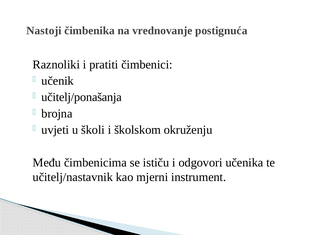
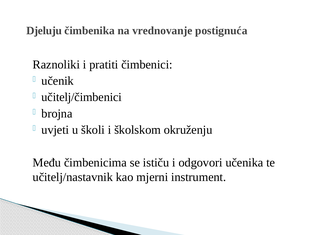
Nastoji: Nastoji -> Djeluju
učitelj/ponašanja: učitelj/ponašanja -> učitelj/čimbenici
